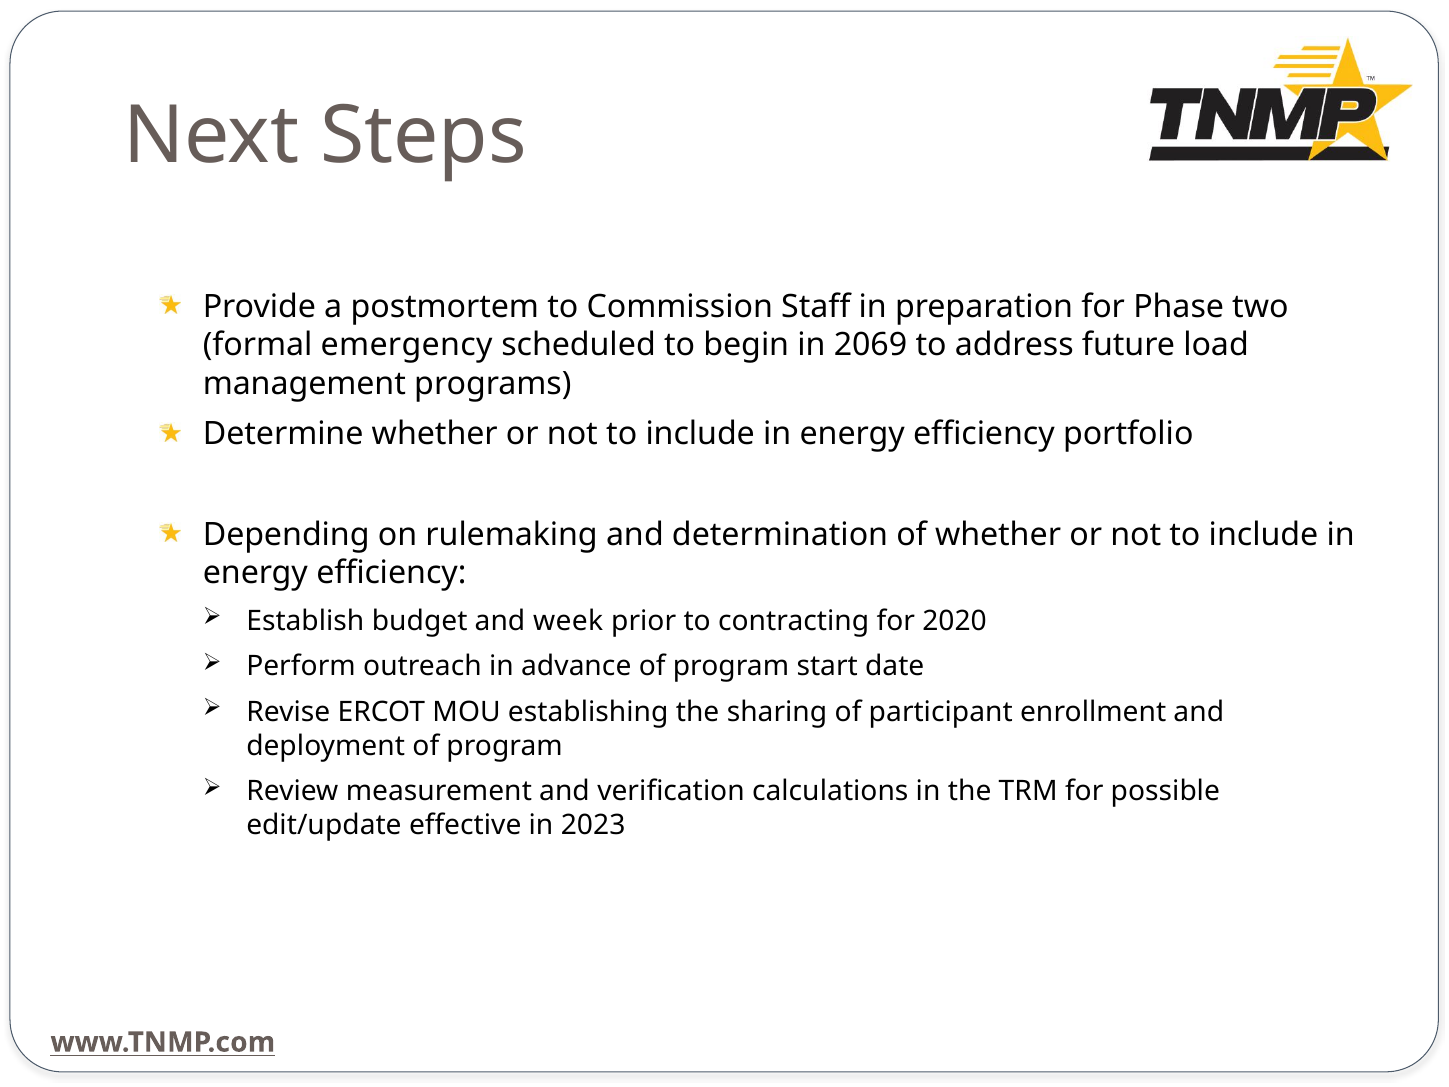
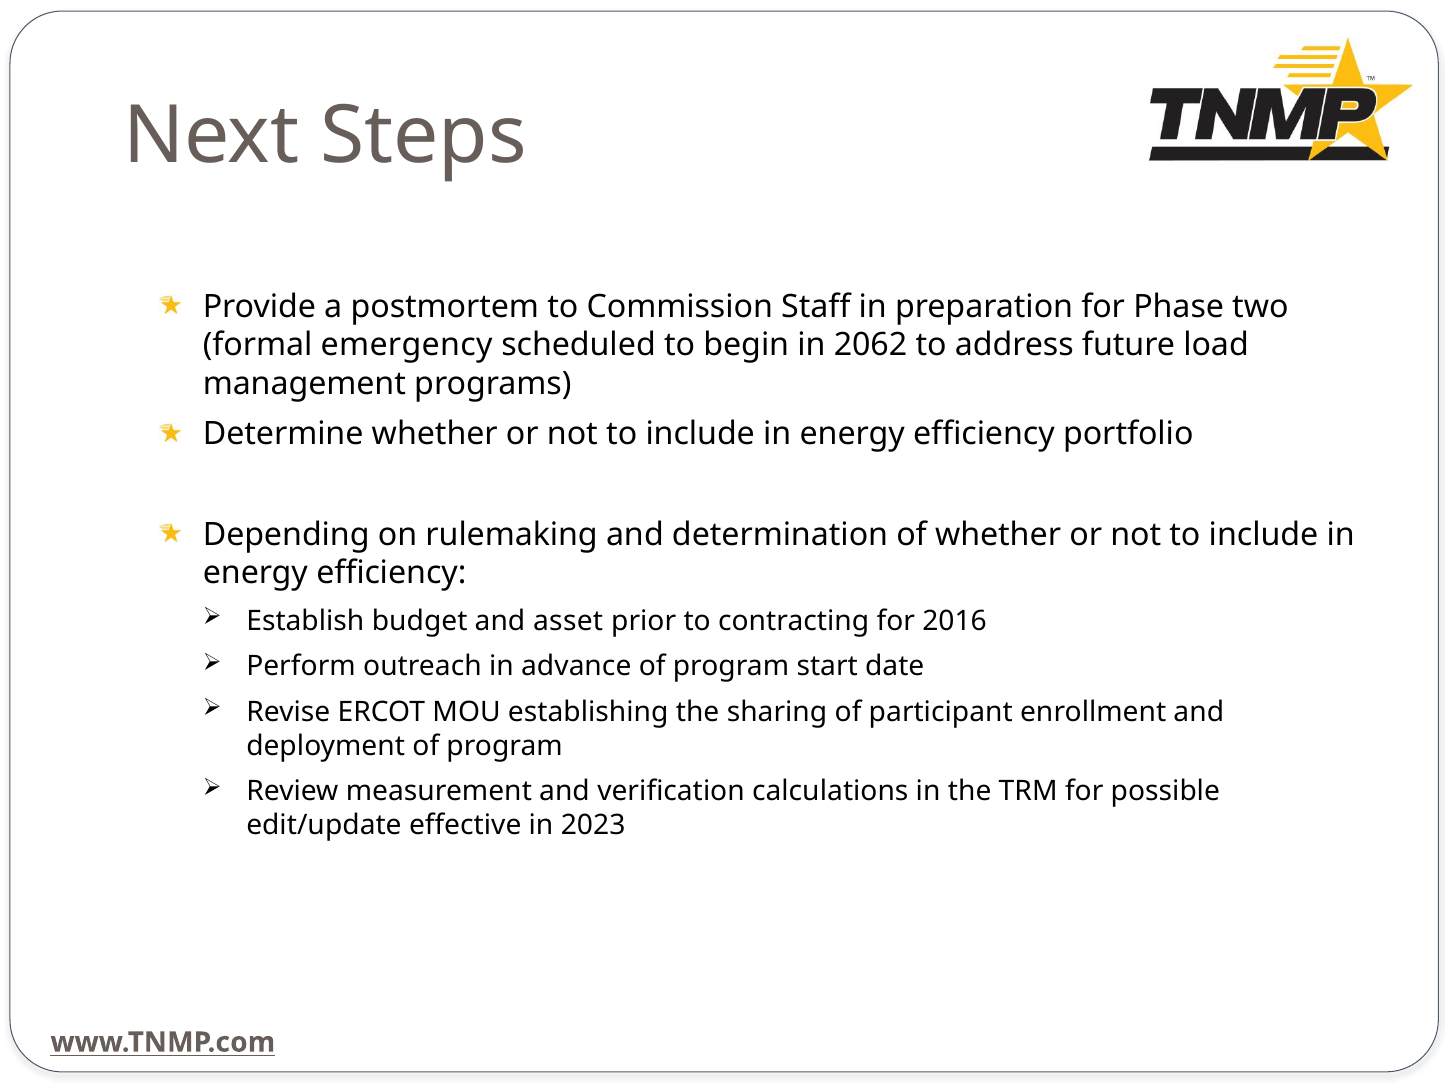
2069: 2069 -> 2062
week: week -> asset
2020: 2020 -> 2016
